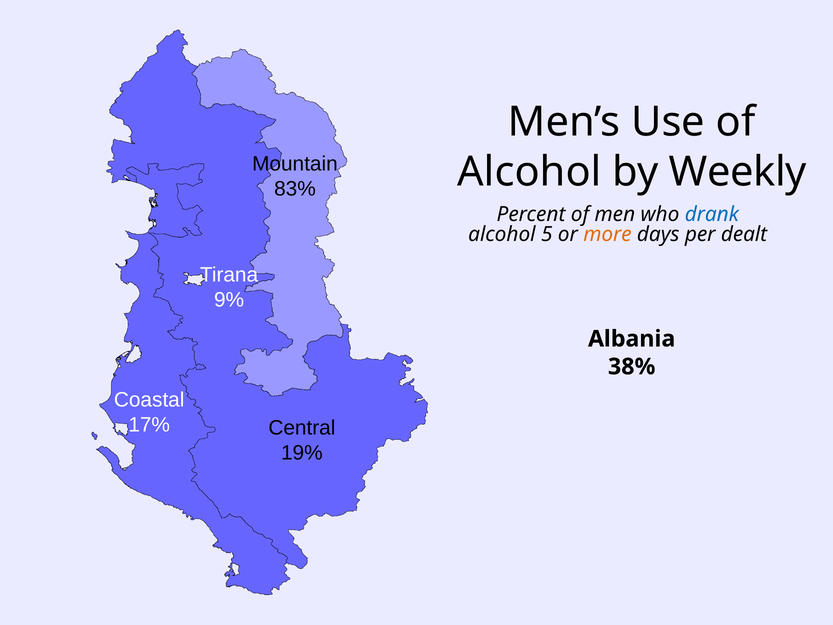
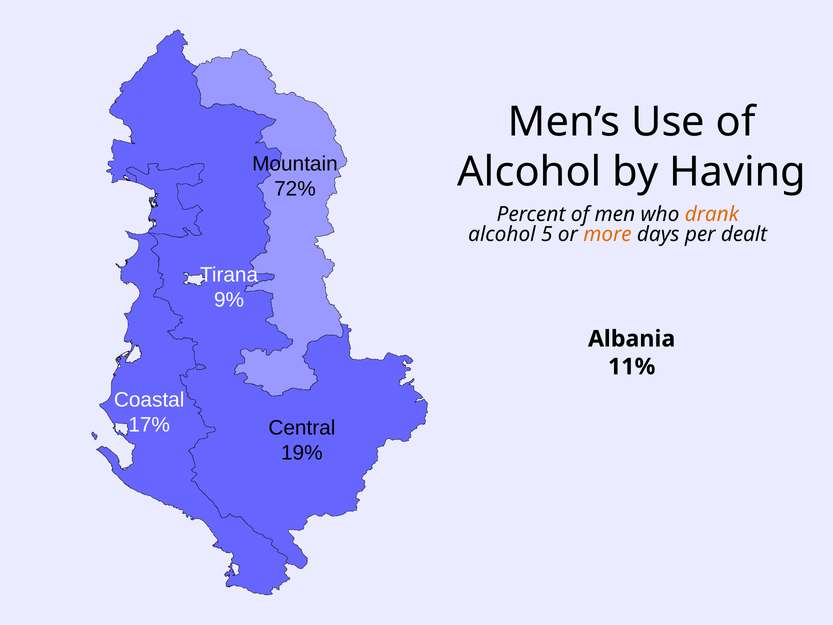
Weekly: Weekly -> Having
83%: 83% -> 72%
drank colour: blue -> orange
38%: 38% -> 11%
